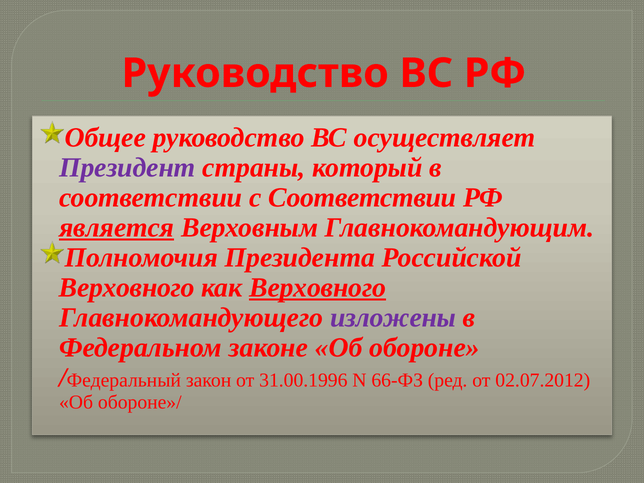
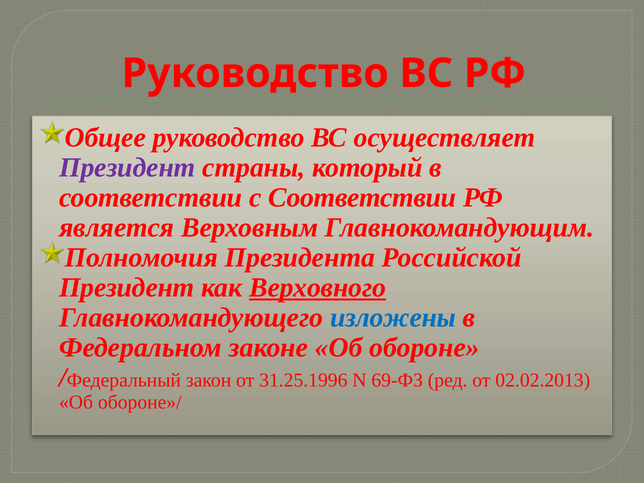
является underline: present -> none
Верховного at (127, 288): Верховного -> Президент
изложены colour: purple -> blue
31.00.1996: 31.00.1996 -> 31.25.1996
66-ФЗ: 66-ФЗ -> 69-ФЗ
02.07.2012: 02.07.2012 -> 02.02.2013
